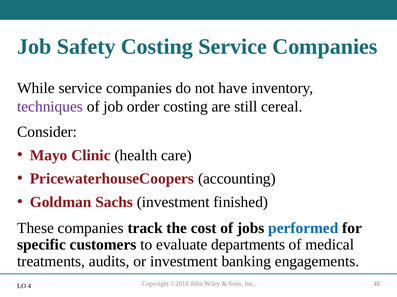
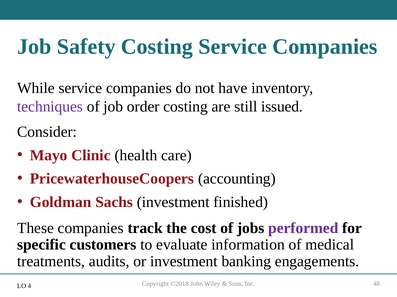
cereal: cereal -> issued
performed colour: blue -> purple
departments: departments -> information
